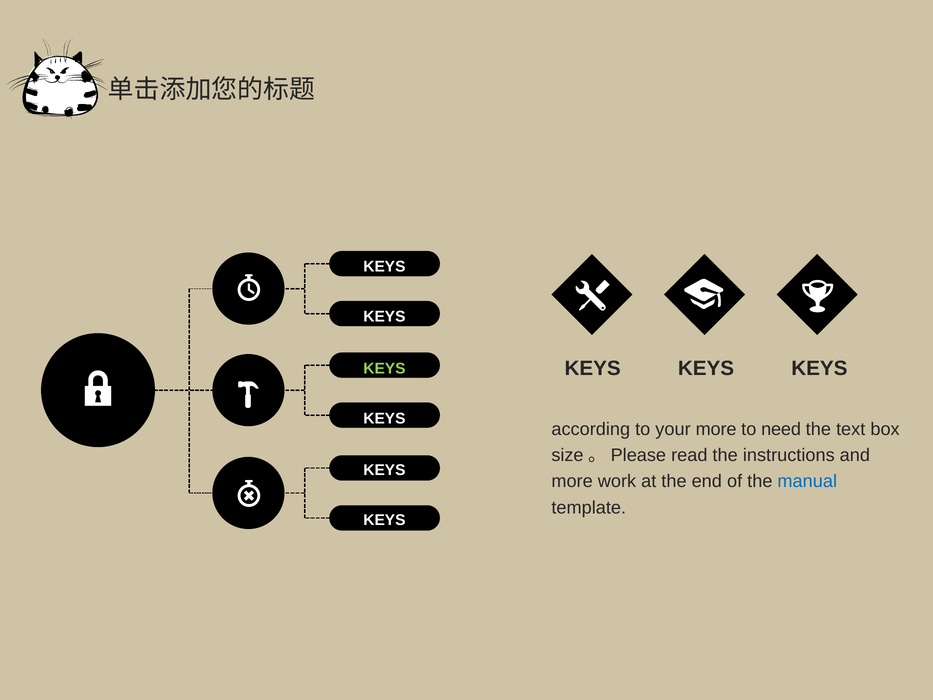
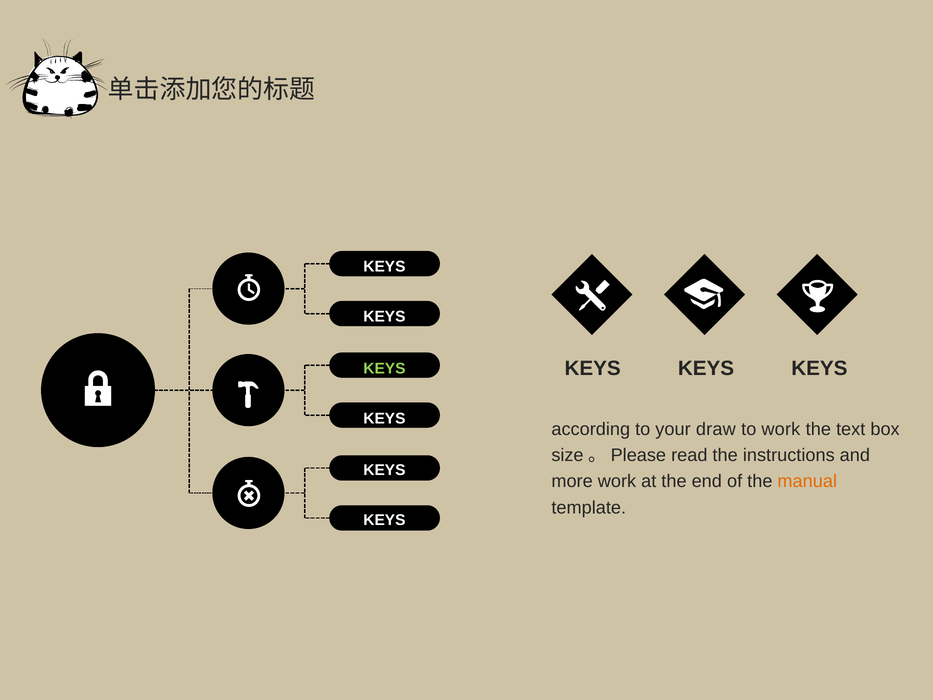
your more: more -> draw
to need: need -> work
manual colour: blue -> orange
